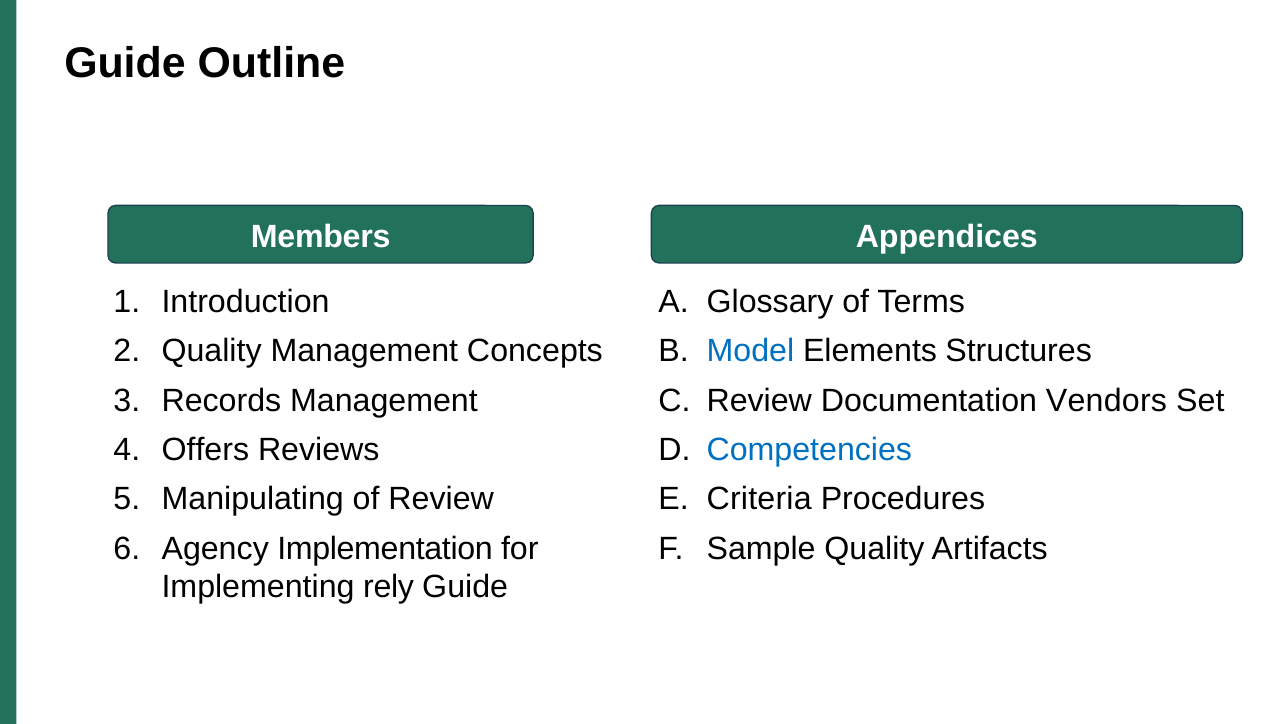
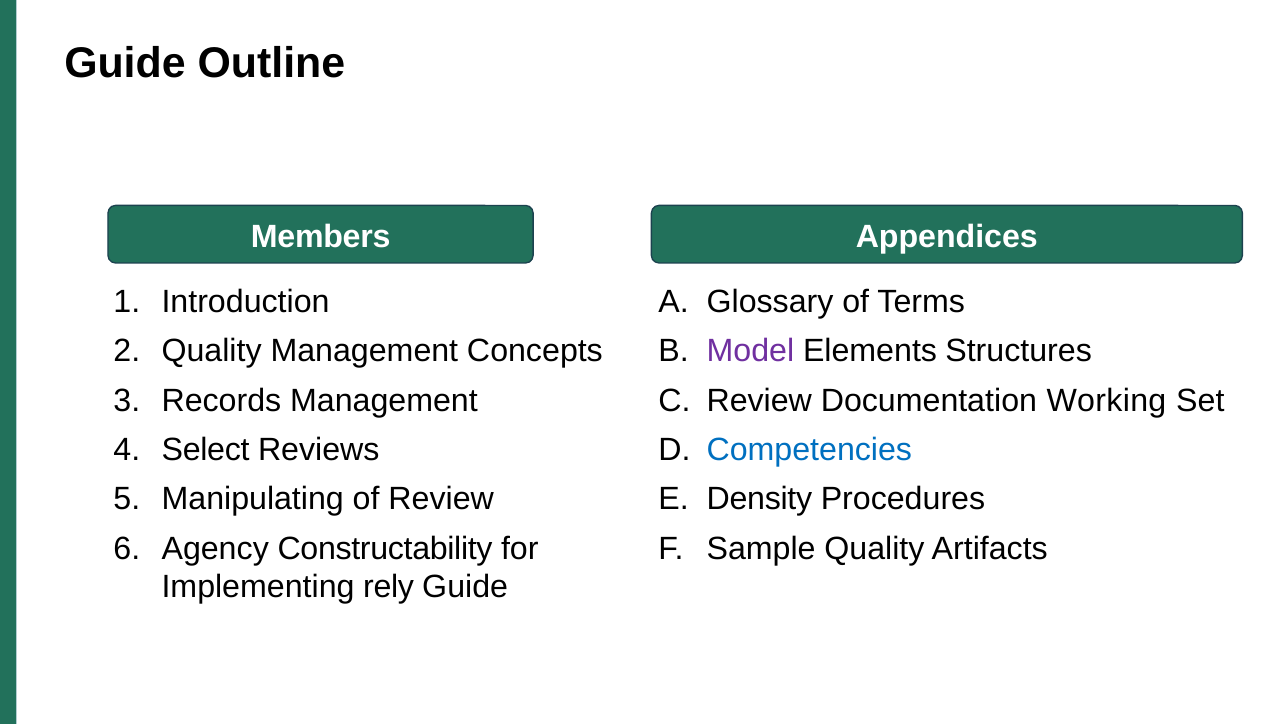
Model colour: blue -> purple
Vendors: Vendors -> Working
Offers: Offers -> Select
Criteria: Criteria -> Density
Implementation: Implementation -> Constructability
